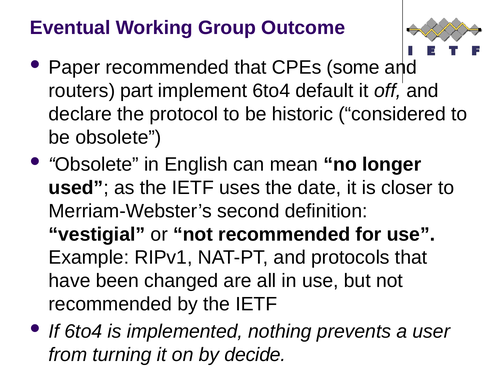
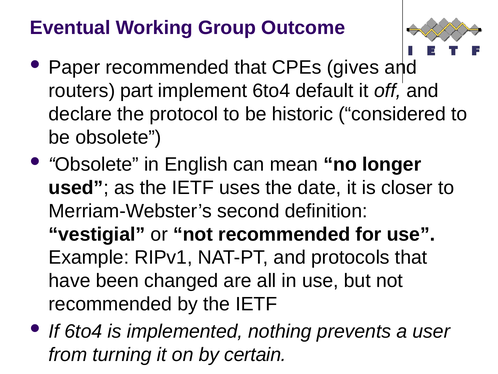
some: some -> gives
decide: decide -> certain
